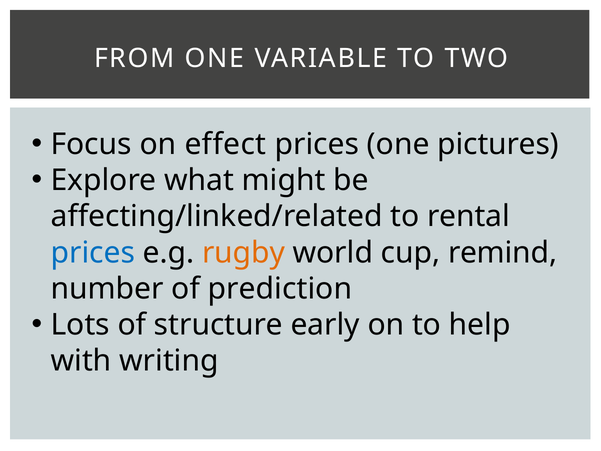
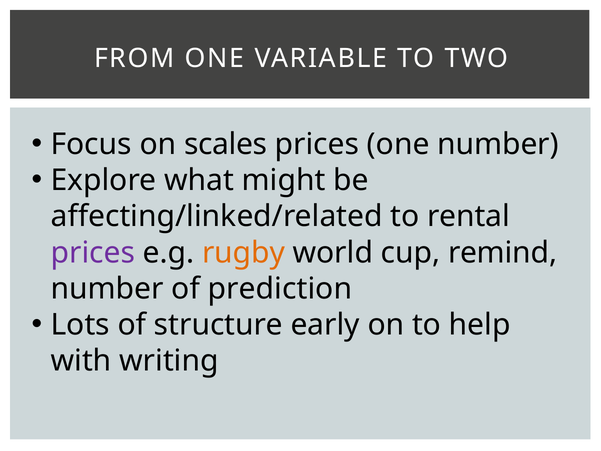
effect: effect -> scales
one pictures: pictures -> number
prices at (93, 253) colour: blue -> purple
